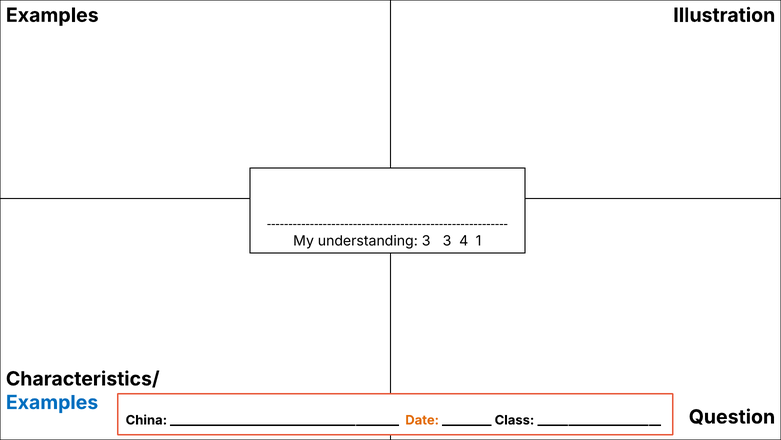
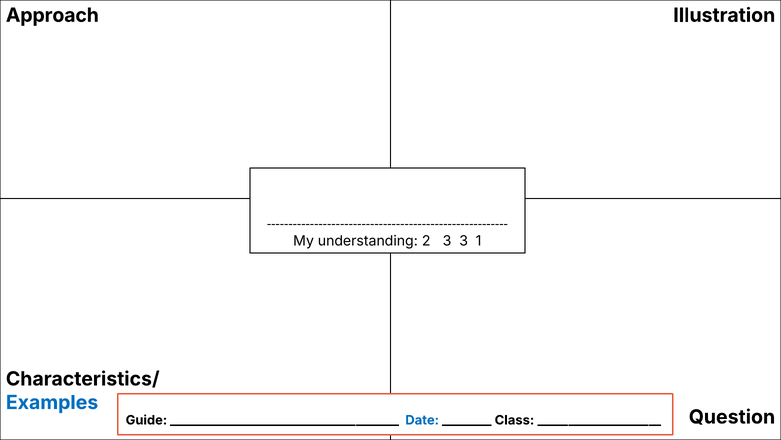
Examples at (52, 15): Examples -> Approach
understanding 3: 3 -> 2
3 4: 4 -> 3
China: China -> Guide
Date colour: orange -> blue
